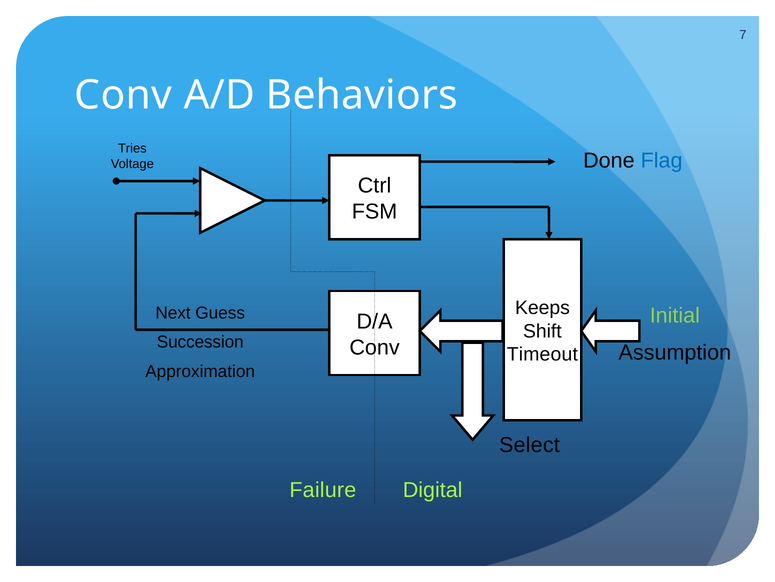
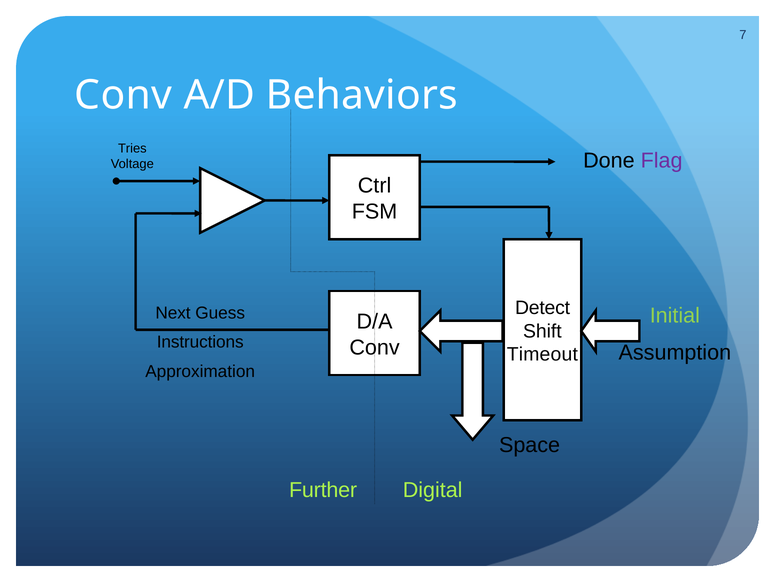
Flag colour: blue -> purple
Keeps: Keeps -> Detect
Succession: Succession -> Instructions
Select: Select -> Space
Failure: Failure -> Further
